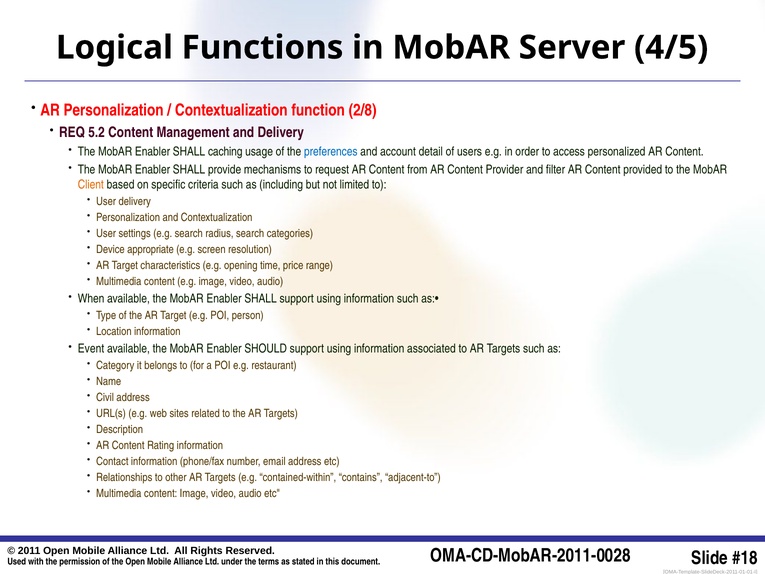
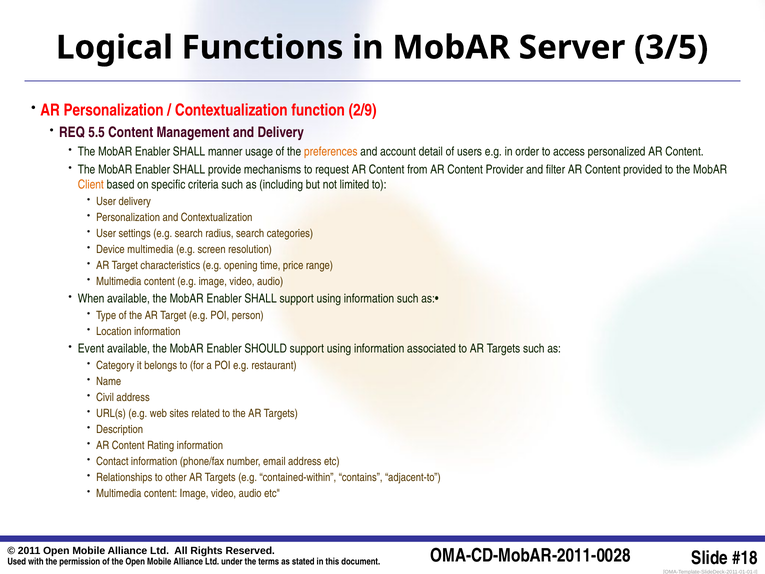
4/5: 4/5 -> 3/5
2/8: 2/8 -> 2/9
5.2: 5.2 -> 5.5
caching: caching -> manner
preferences colour: blue -> orange
Device appropriate: appropriate -> multimedia
